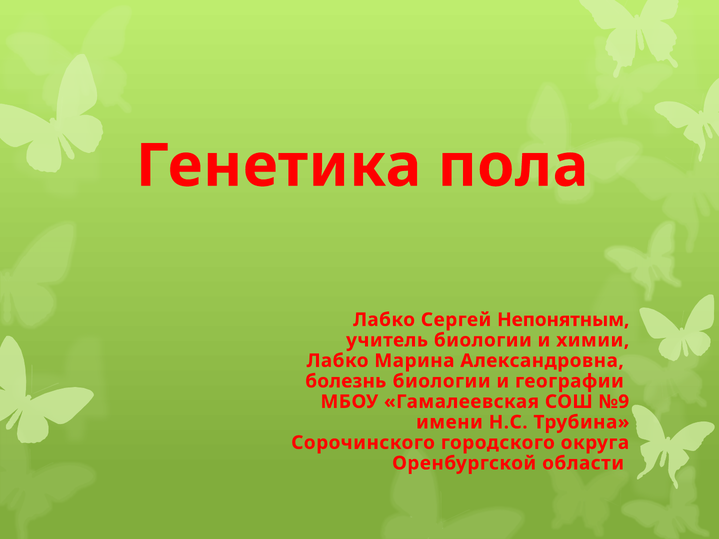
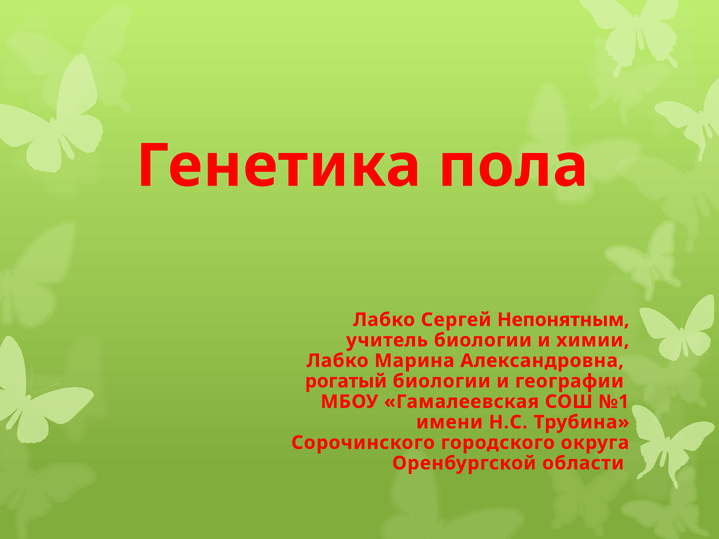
болезнь: болезнь -> рогатый
№9: №9 -> №1
